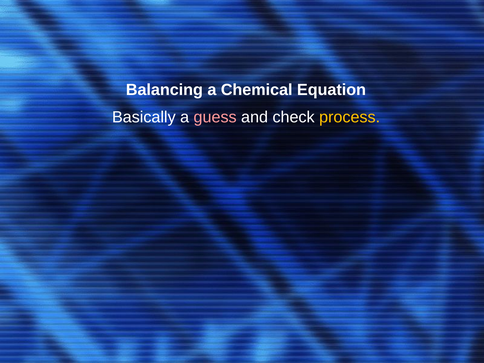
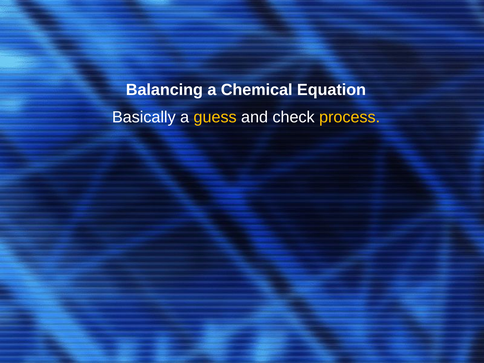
guess colour: pink -> yellow
